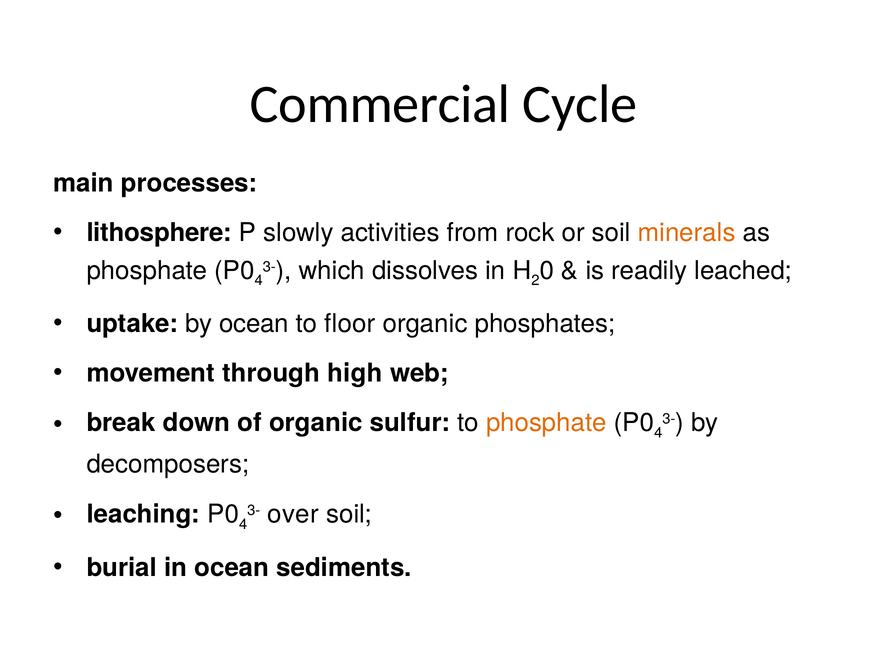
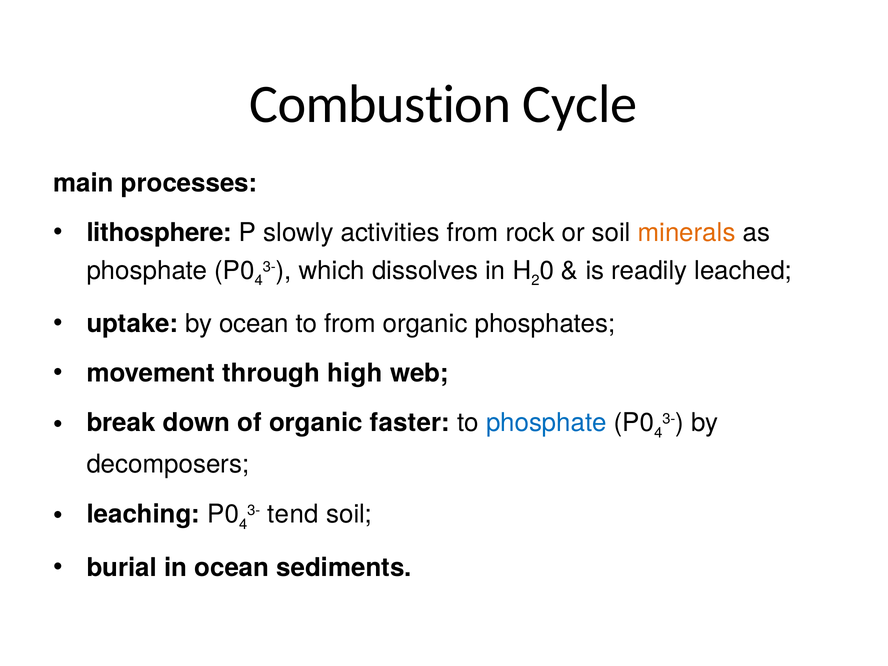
Commercial: Commercial -> Combustion
to floor: floor -> from
sulfur: sulfur -> faster
phosphate at (546, 423) colour: orange -> blue
over: over -> tend
